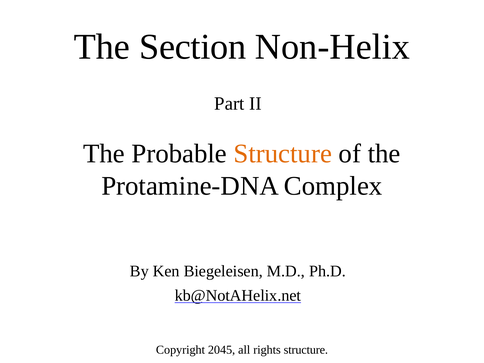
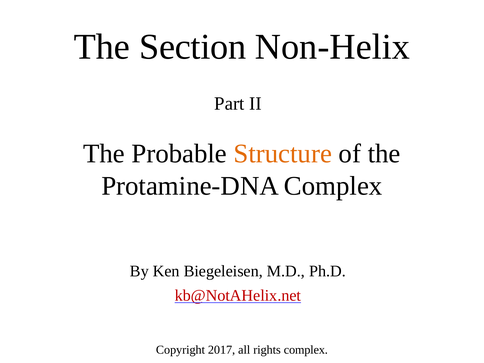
kb@NotAHelix.net colour: black -> red
2045: 2045 -> 2017
rights structure: structure -> complex
